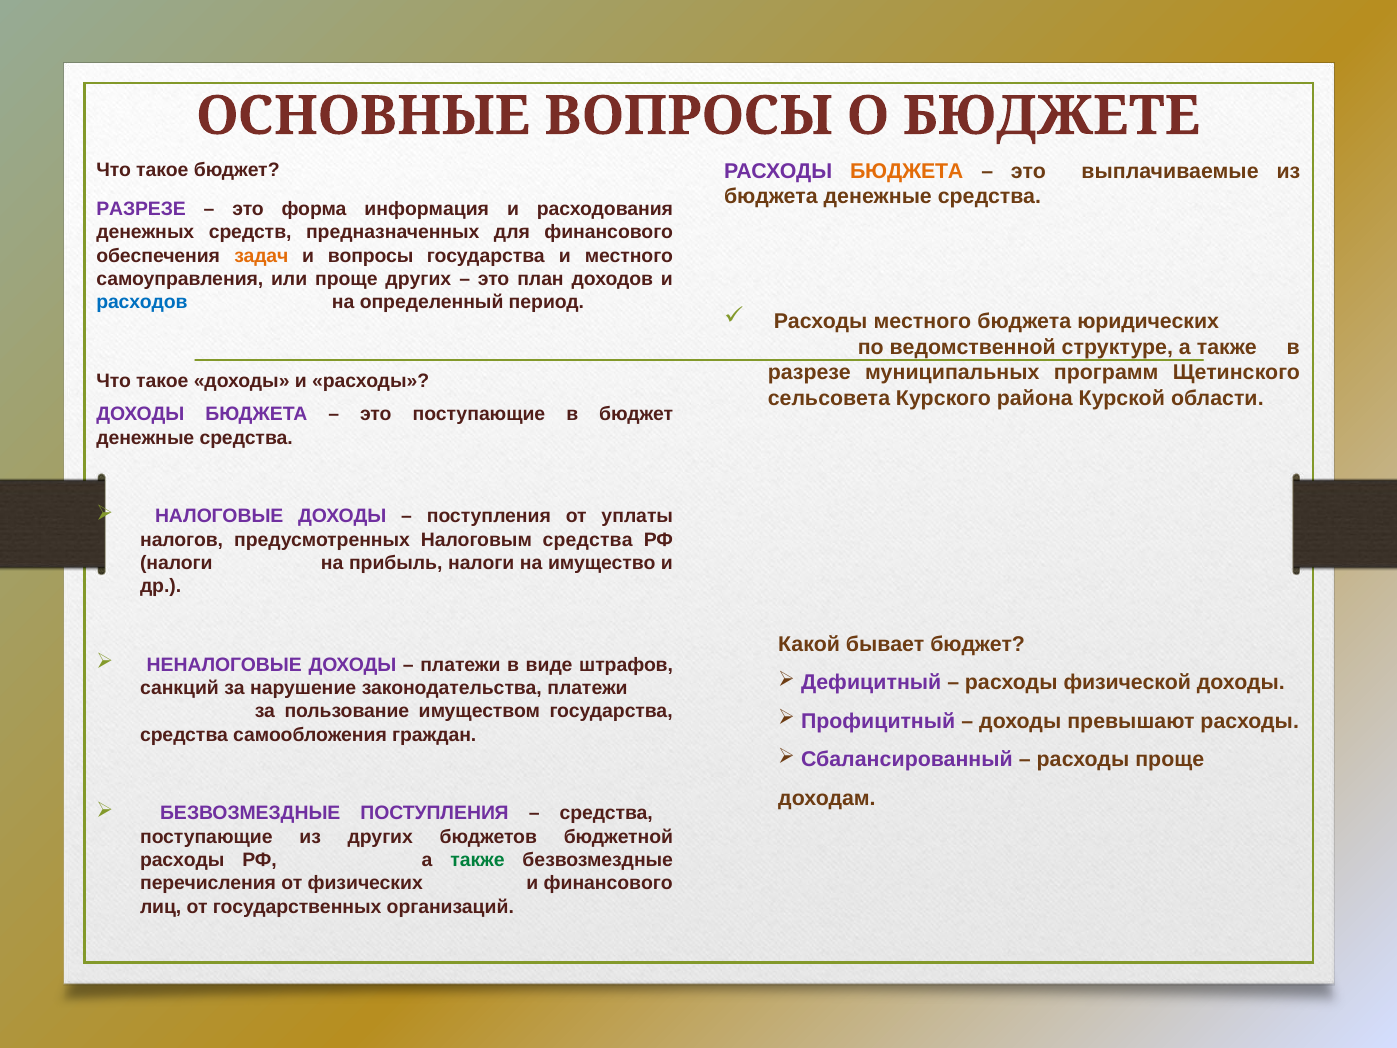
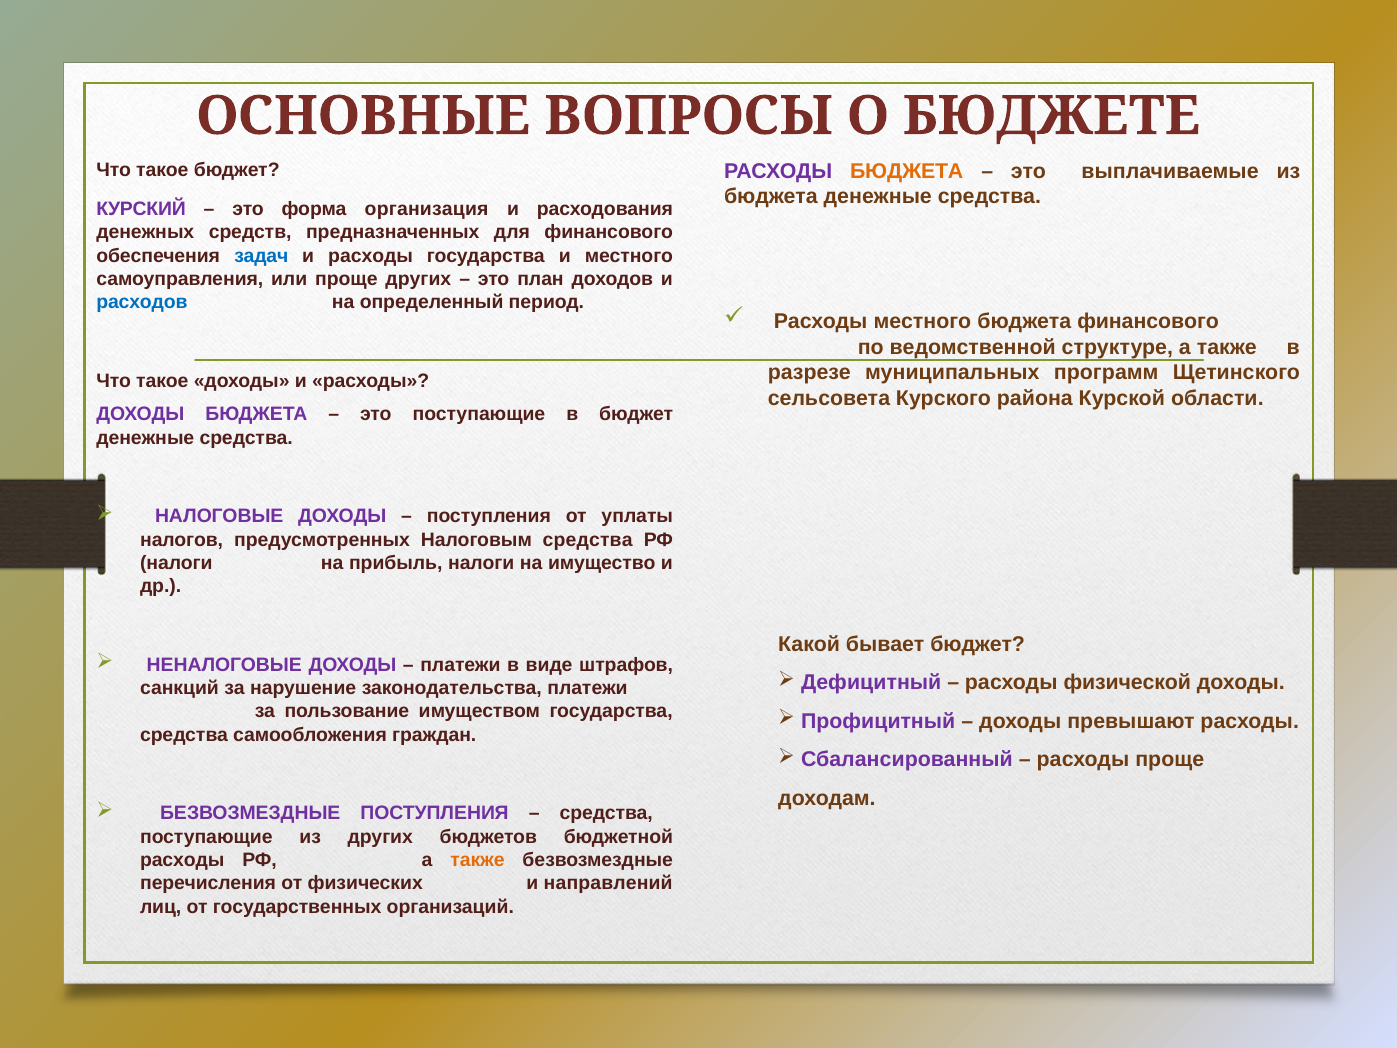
РАЗРЕЗЕ at (141, 209): РАЗРЕЗЕ -> КУРСКИЙ
информация: информация -> организация
задач colour: orange -> blue
вопросы at (371, 256): вопросы -> расходы
бюджета юридических: юридических -> финансового
также at (477, 860) colour: green -> orange
и финансового: финансового -> направлений
